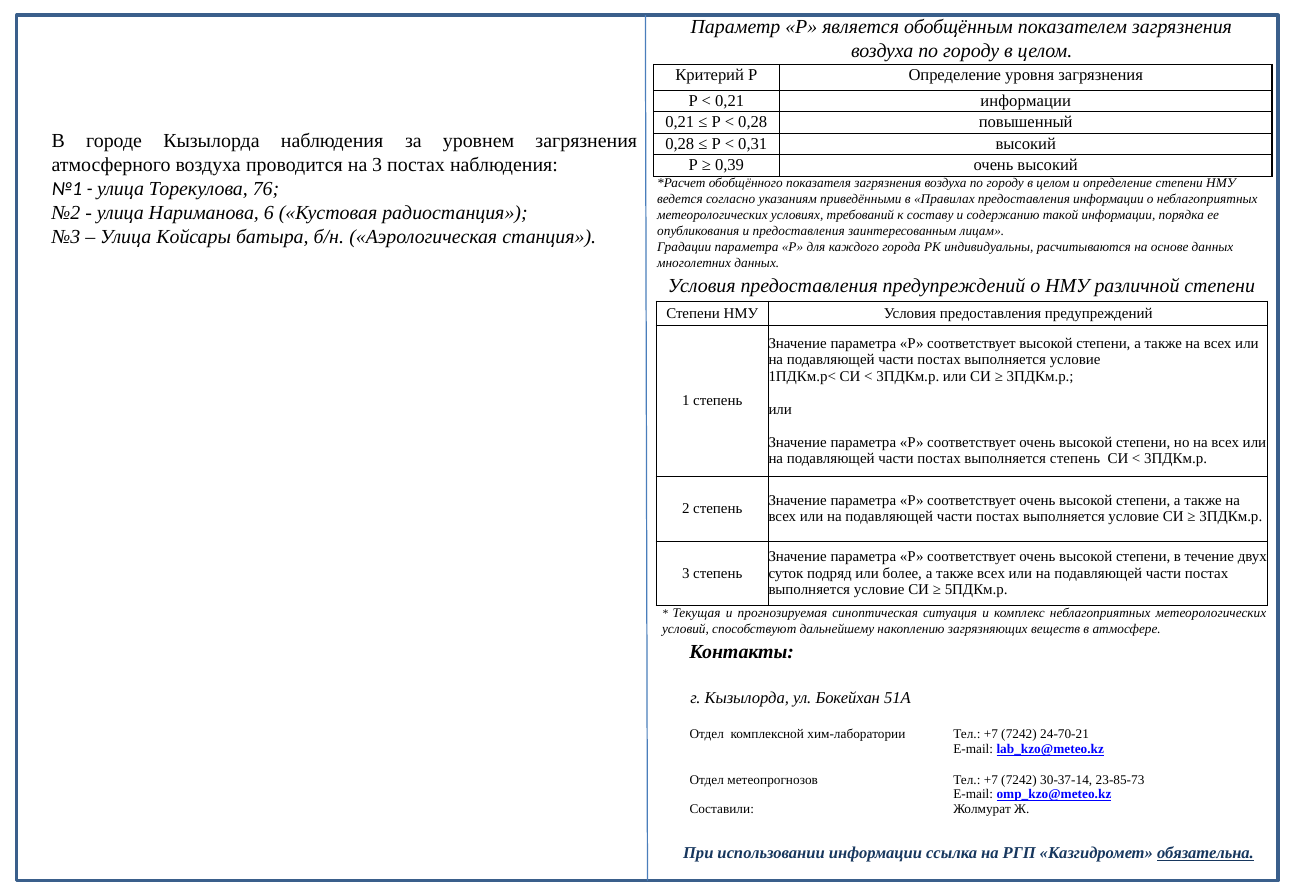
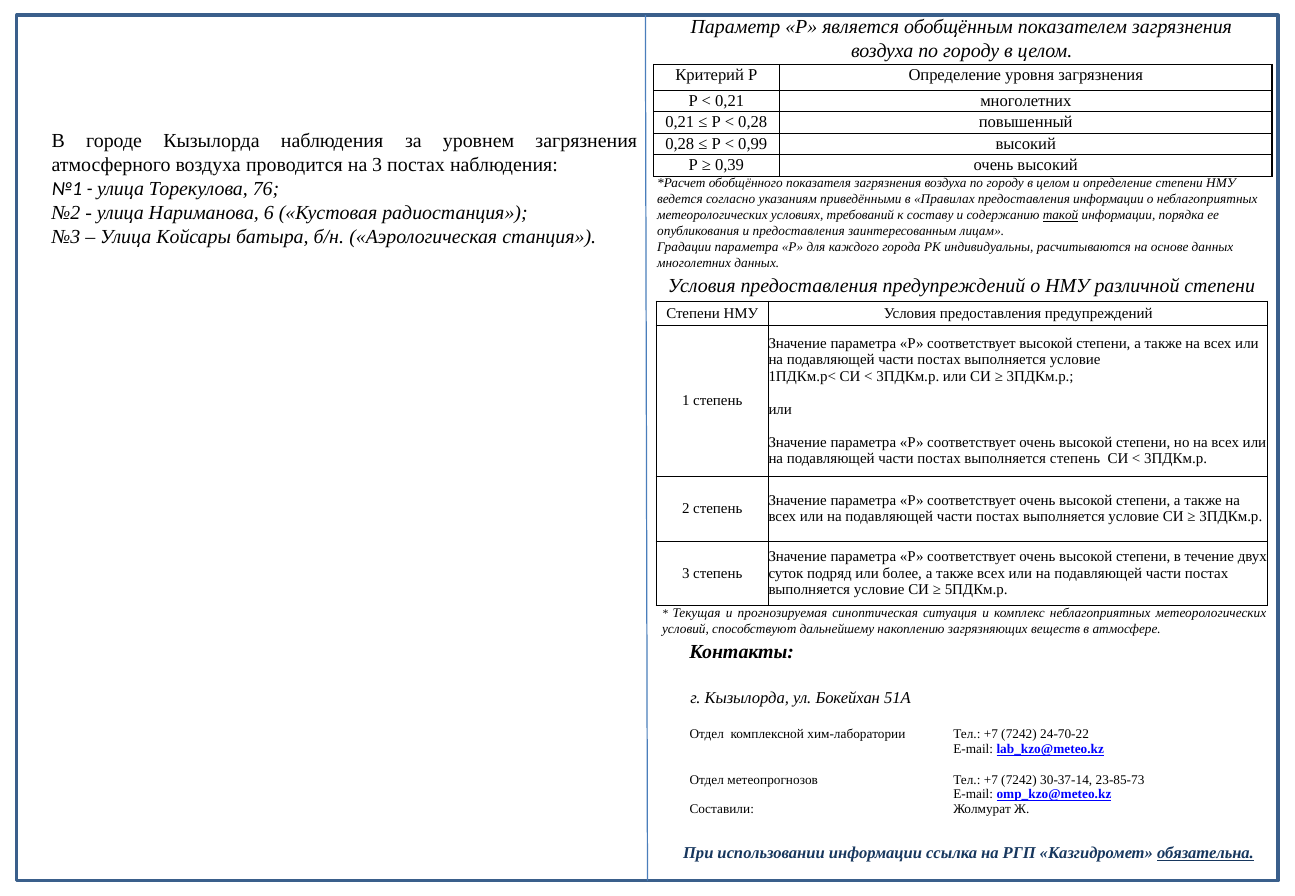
0,21 информации: информации -> многолетних
0,31: 0,31 -> 0,99
такой underline: none -> present
24-70-21: 24-70-21 -> 24-70-22
